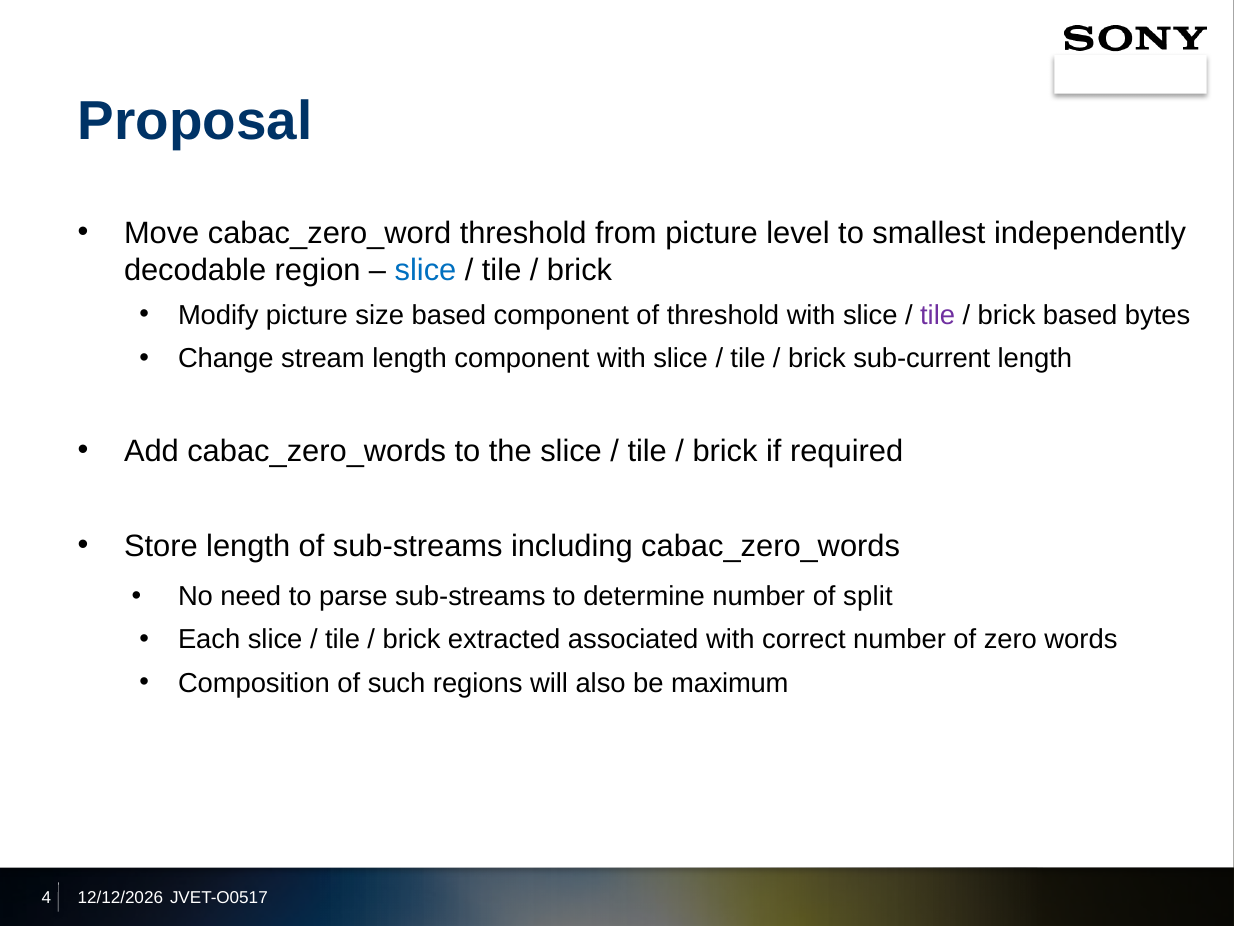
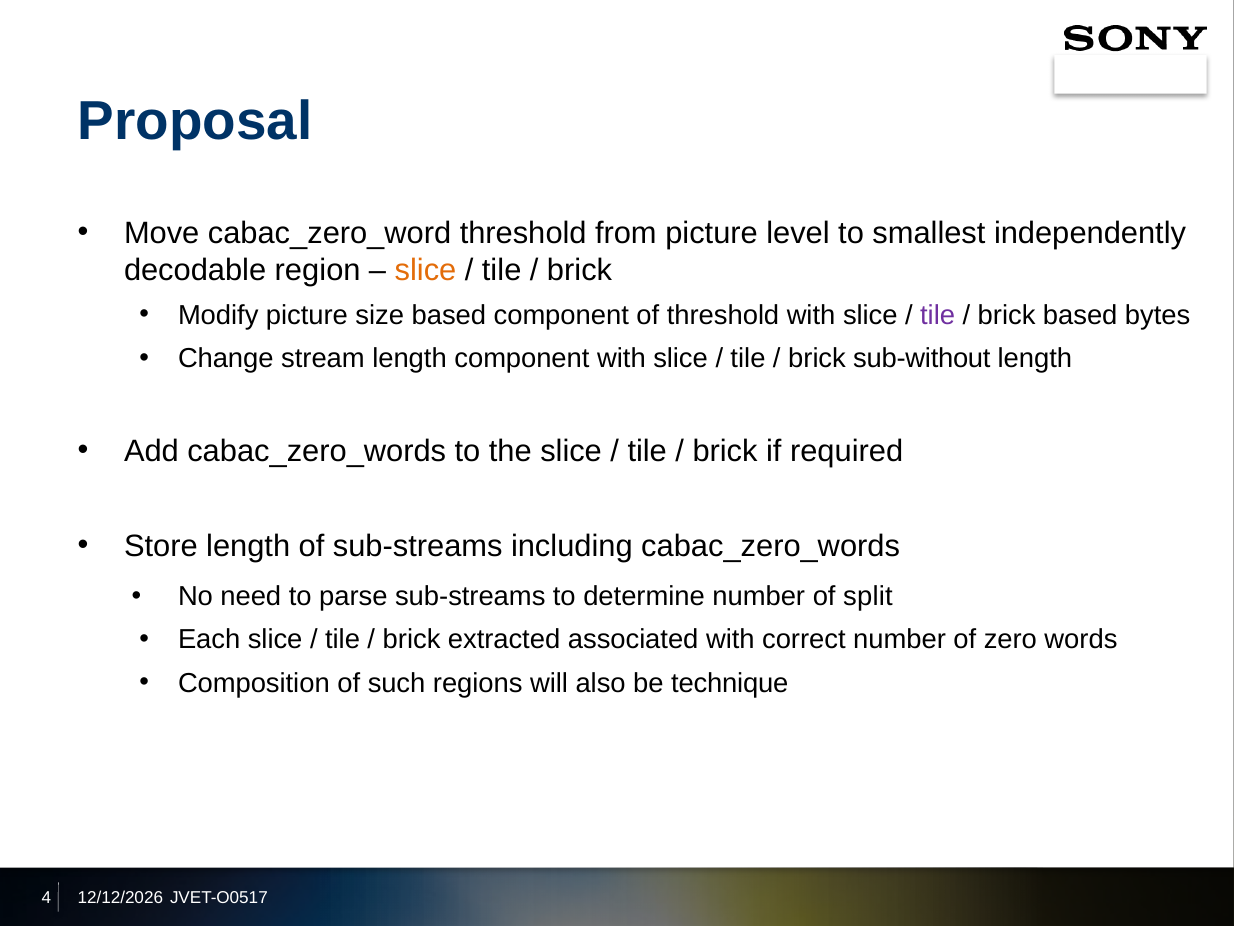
slice at (426, 270) colour: blue -> orange
sub-current: sub-current -> sub-without
maximum: maximum -> technique
